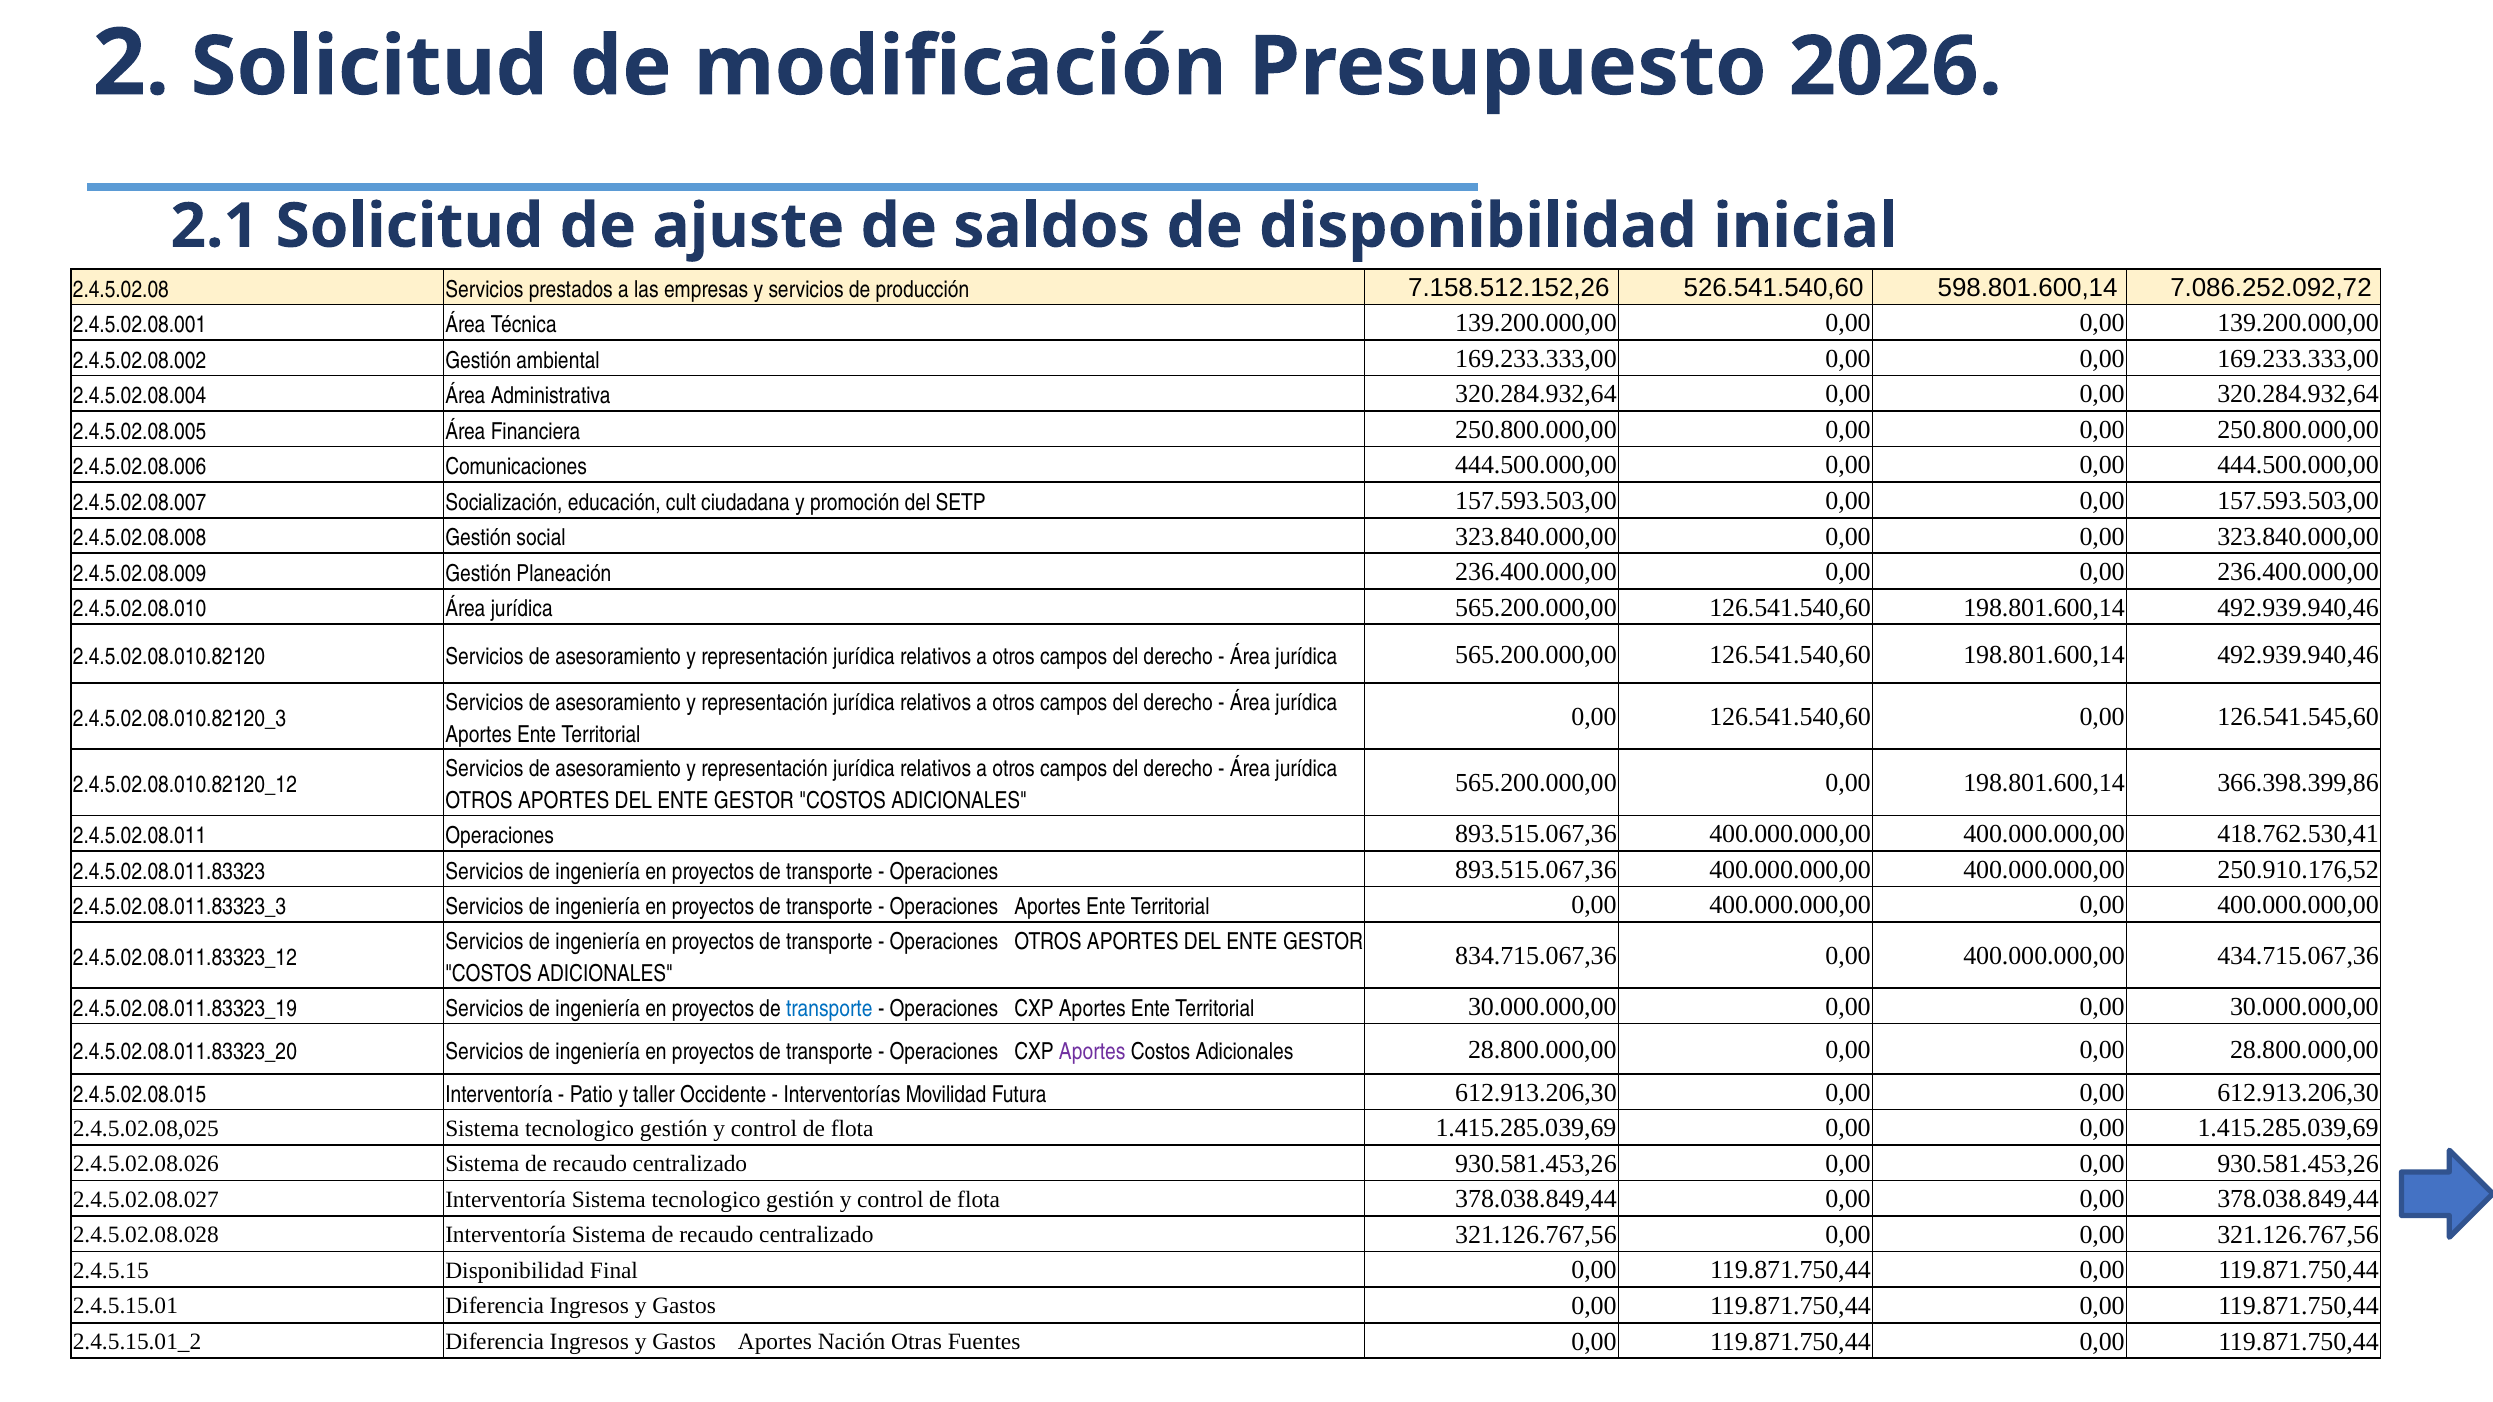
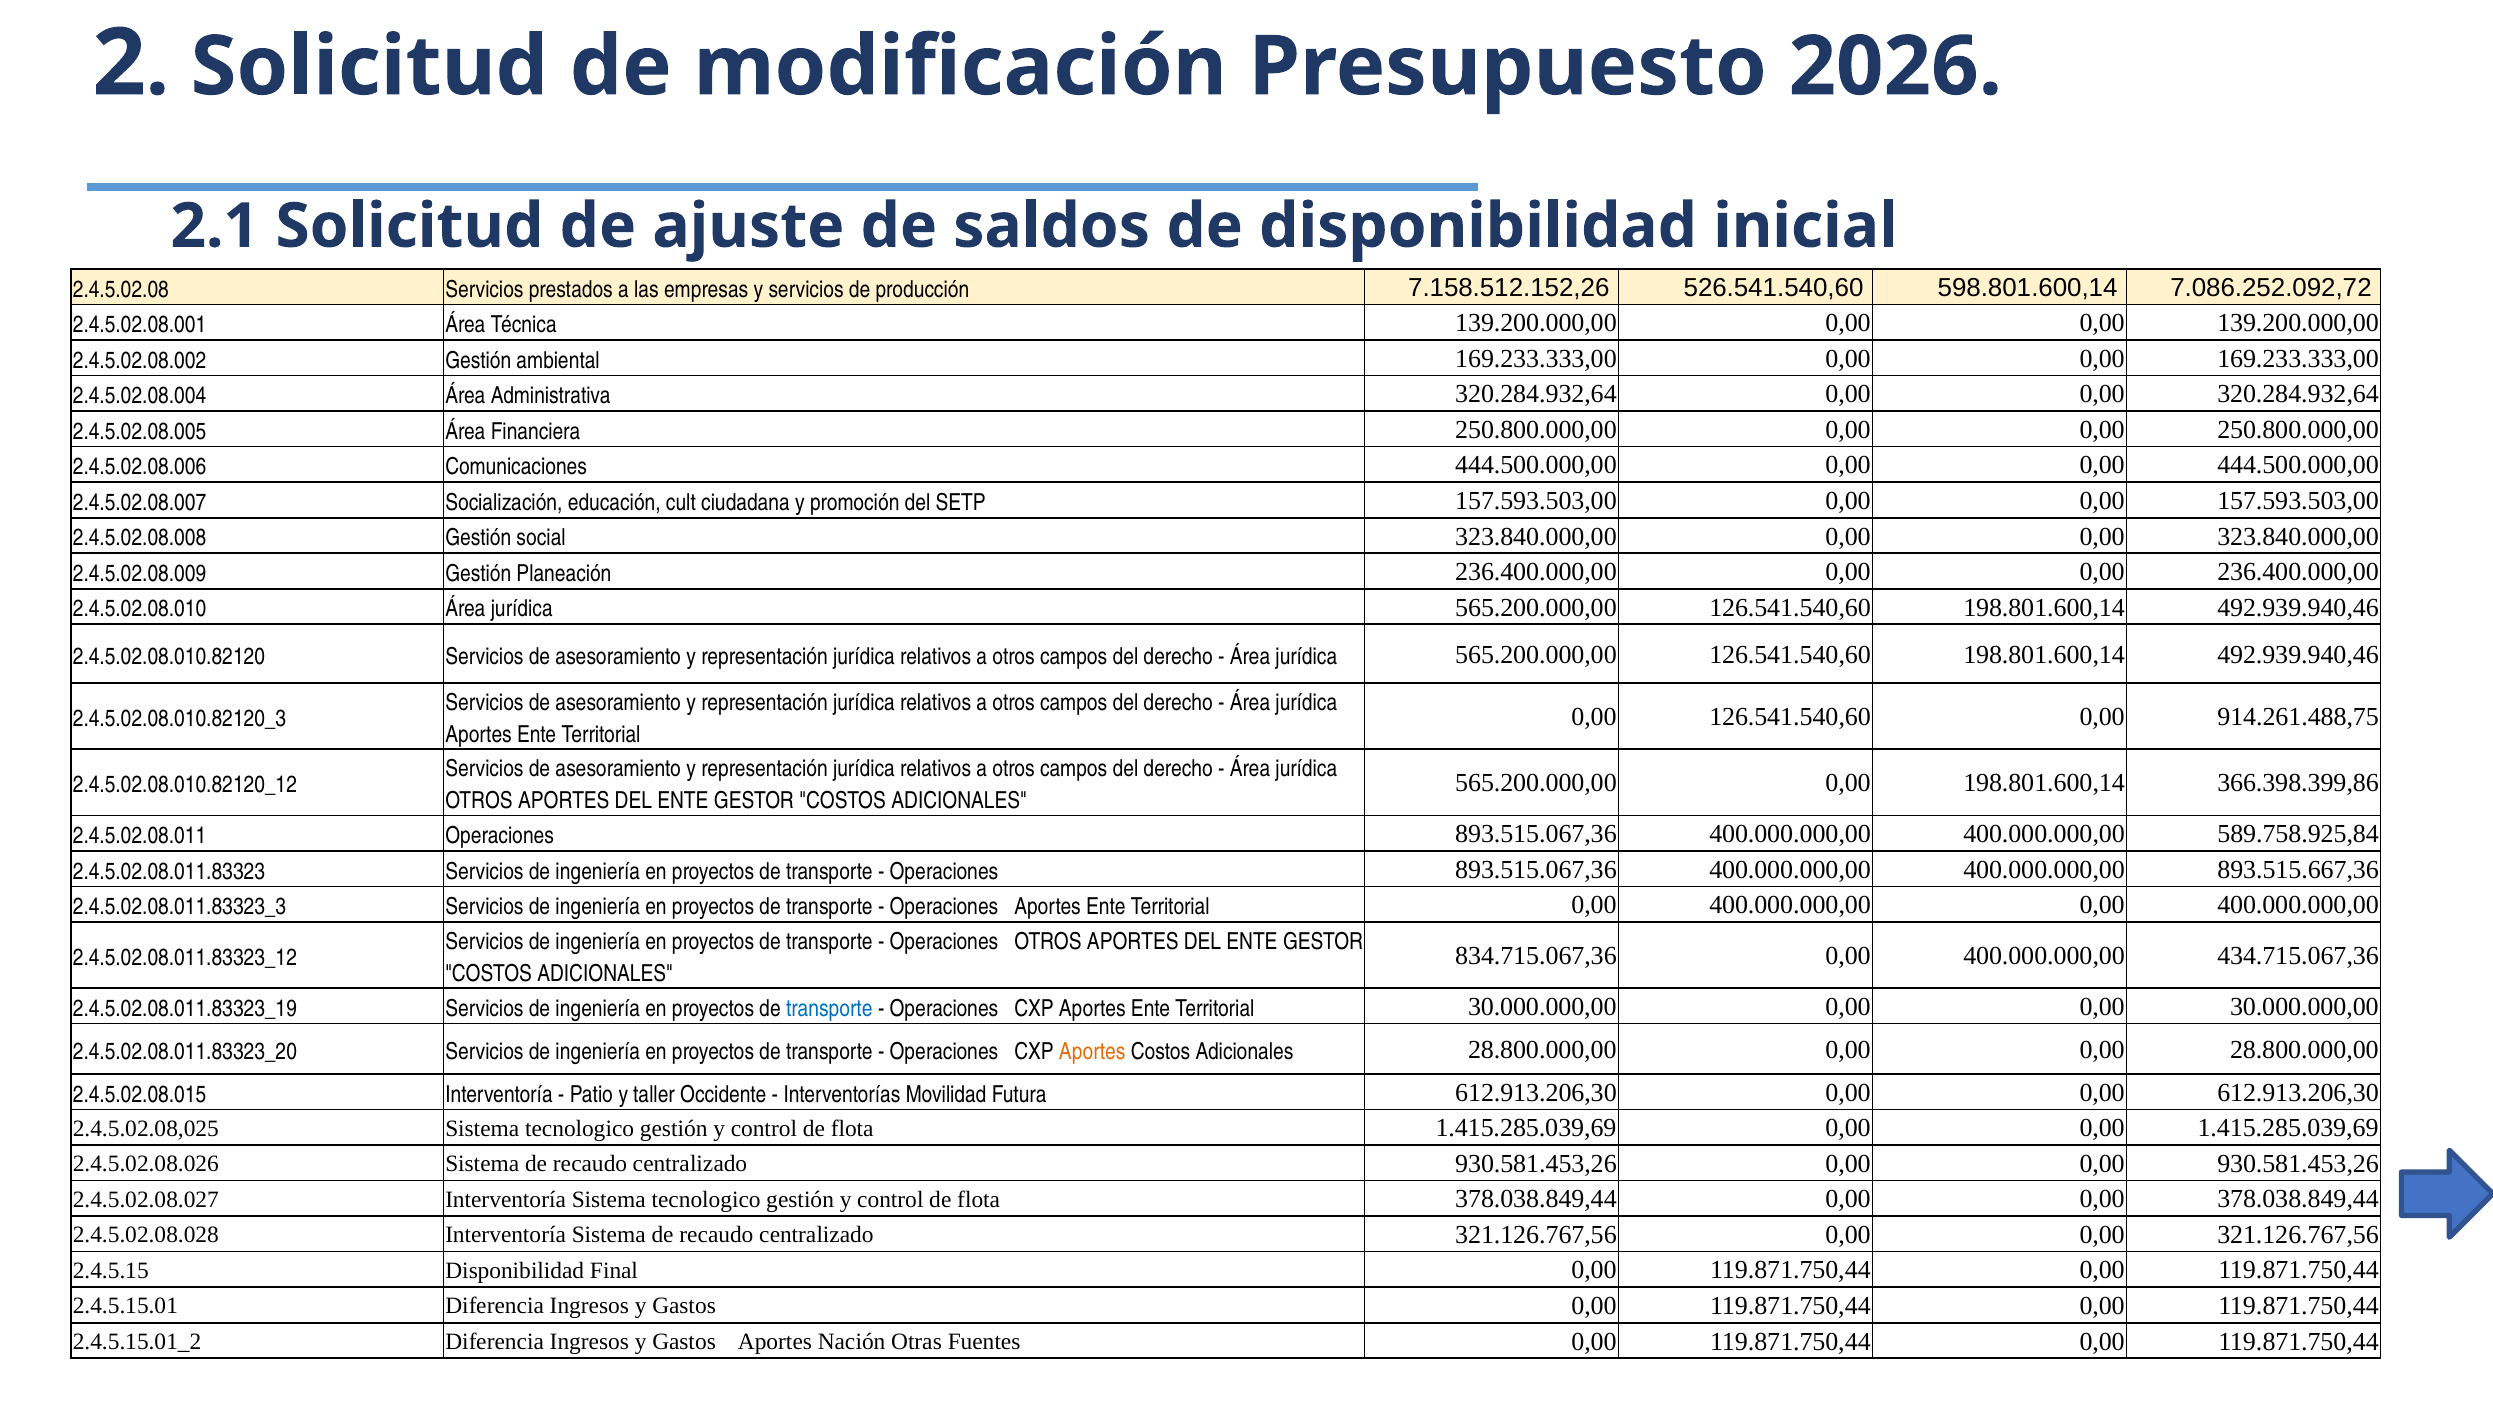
126.541.545,60: 126.541.545,60 -> 914.261.488,75
418.762.530,41: 418.762.530,41 -> 589.758.925,84
250.910.176,52: 250.910.176,52 -> 893.515.667,36
Aportes at (1092, 1052) colour: purple -> orange
